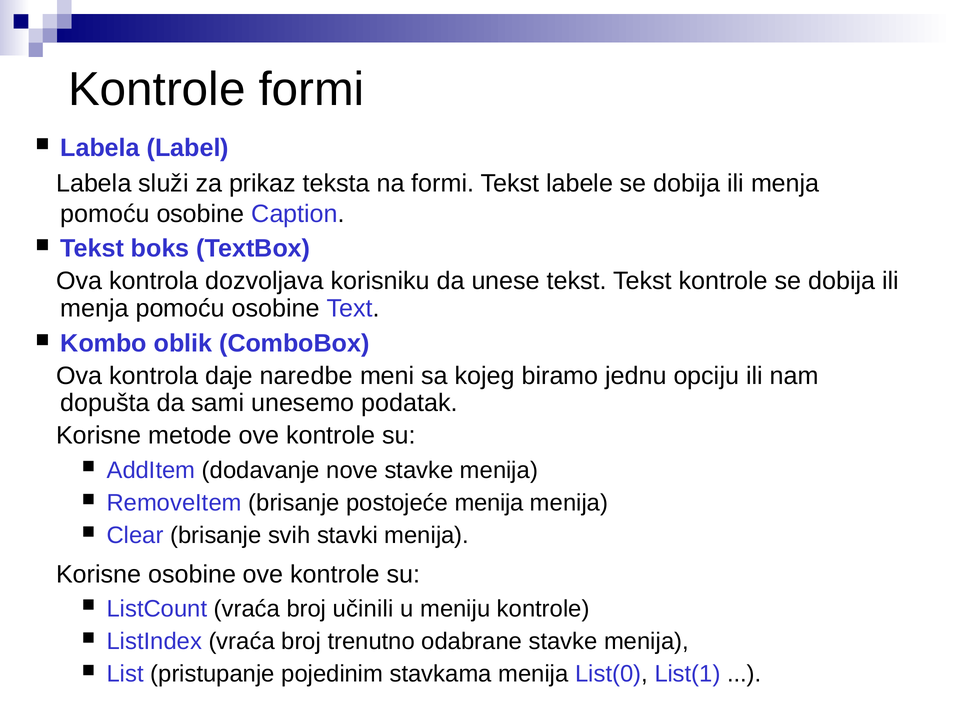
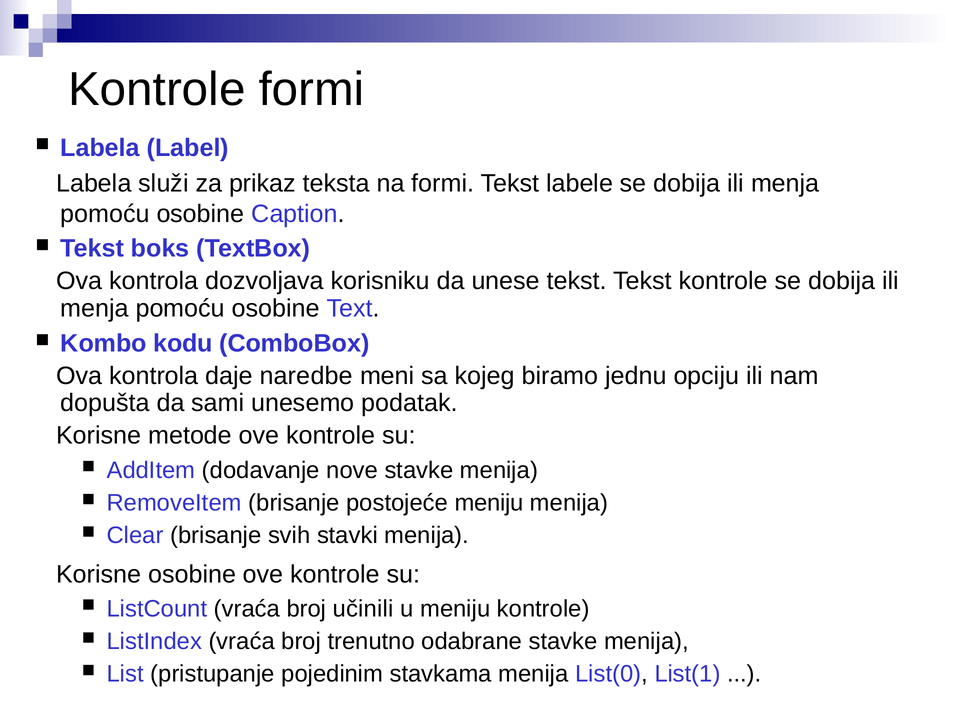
oblik: oblik -> kodu
postojeće menija: menija -> meniju
